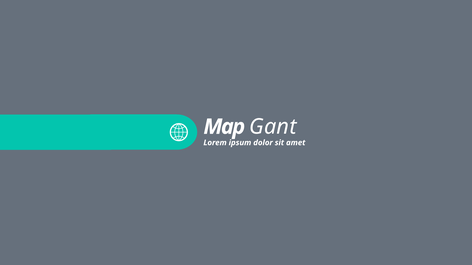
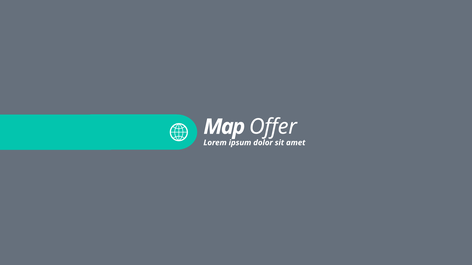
Gant: Gant -> Offer
